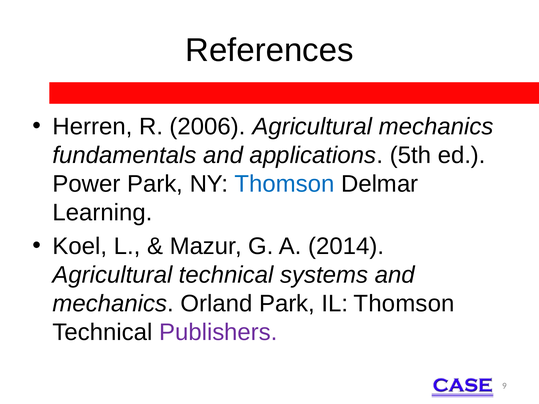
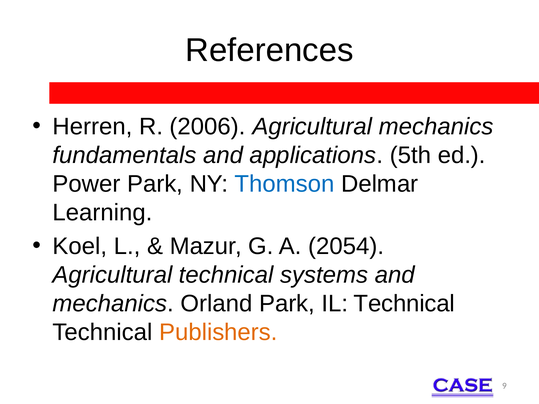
2014: 2014 -> 2054
IL Thomson: Thomson -> Technical
Publishers colour: purple -> orange
